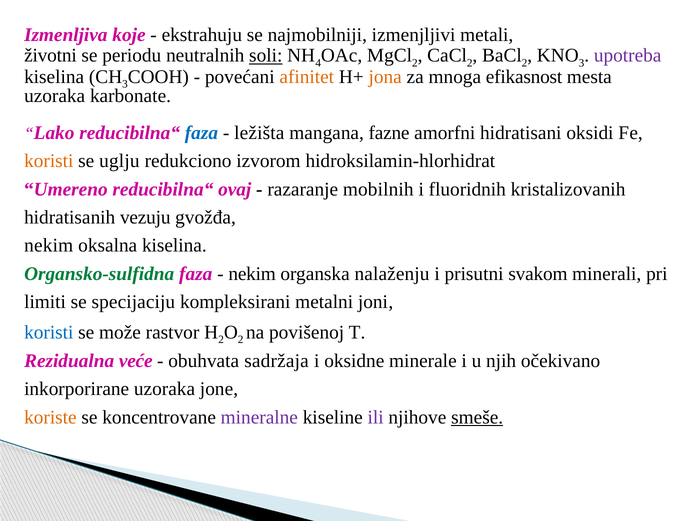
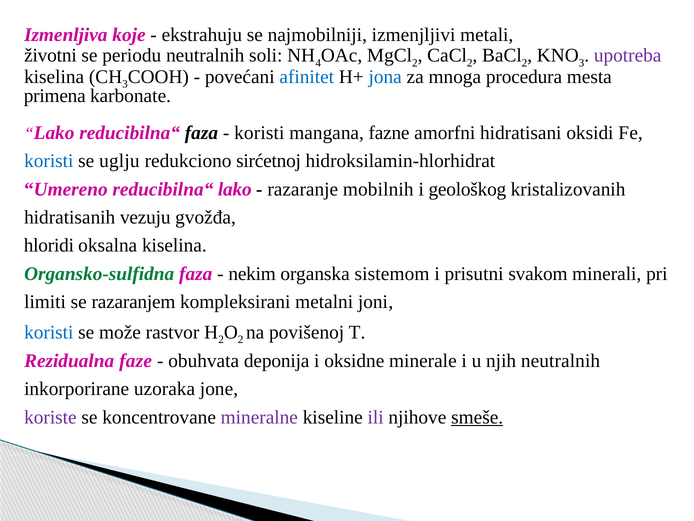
soli underline: present -> none
afinitet colour: orange -> blue
jona colour: orange -> blue
efikasnost: efikasnost -> procedura
uzoraka at (55, 96): uzoraka -> primena
faza at (201, 133) colour: blue -> black
ležišta at (259, 133): ležišta -> koristi
koristi at (49, 161) colour: orange -> blue
izvorom: izvorom -> sirćetnoj
reducibilna“ ovaj: ovaj -> lako
fluoridnih: fluoridnih -> geološkog
nekim at (49, 245): nekim -> hloridi
nalaženju: nalaženju -> sistemom
specijaciju: specijaciju -> razaranjem
veće: veće -> faze
sadržaja: sadržaja -> deponija
njih očekivano: očekivano -> neutralnih
koriste colour: orange -> purple
